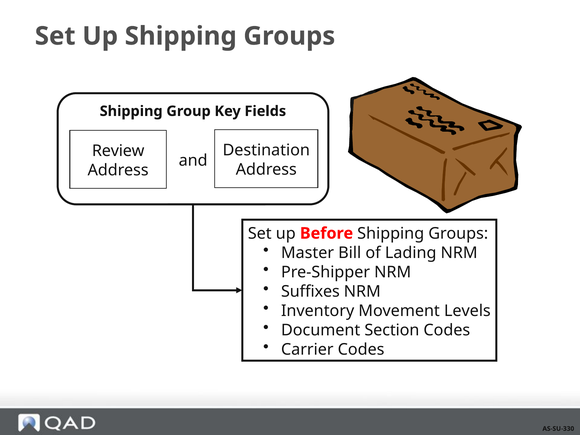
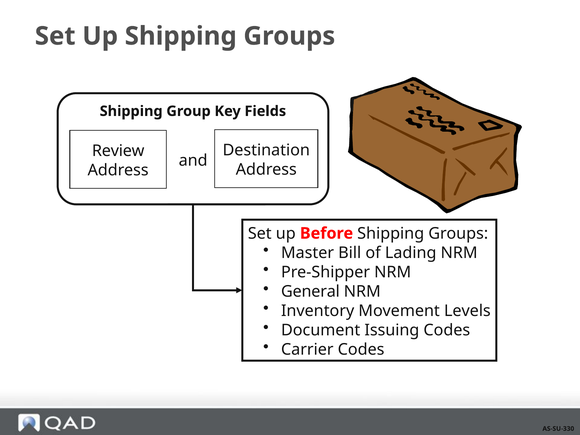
Suffixes: Suffixes -> General
Section: Section -> Issuing
